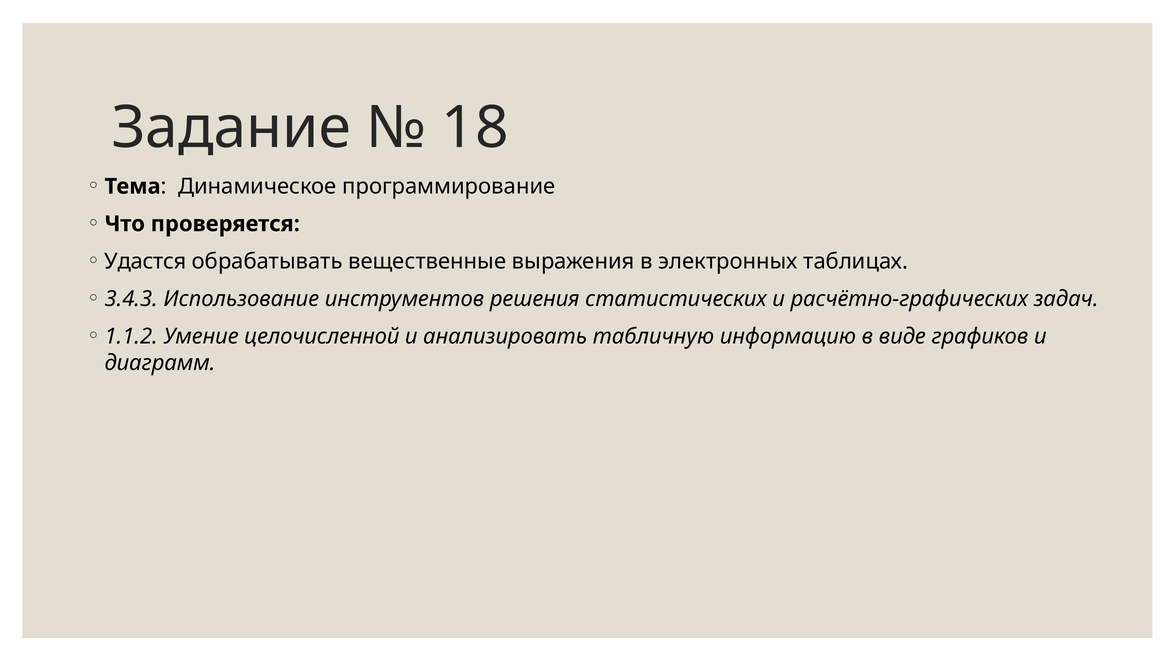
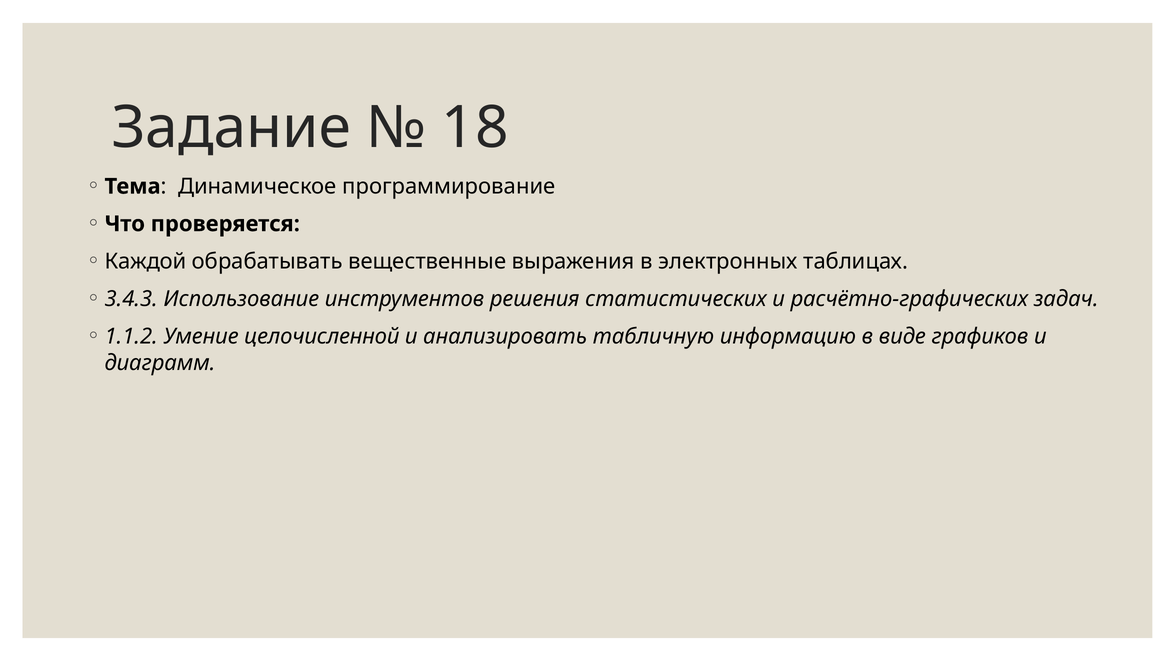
Удастся: Удастся -> Каждой
